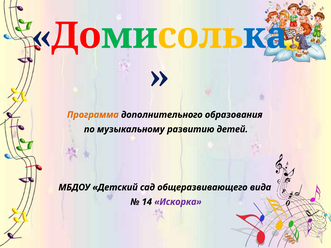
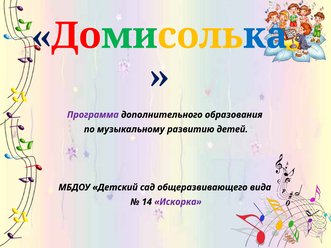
Программа colour: orange -> purple
